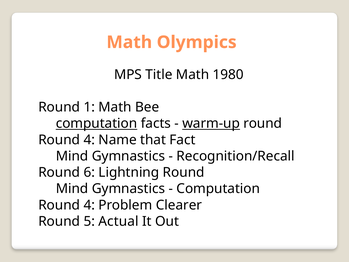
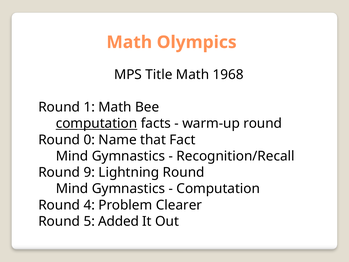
1980: 1980 -> 1968
warm-up underline: present -> none
4 at (89, 140): 4 -> 0
6: 6 -> 9
Actual: Actual -> Added
